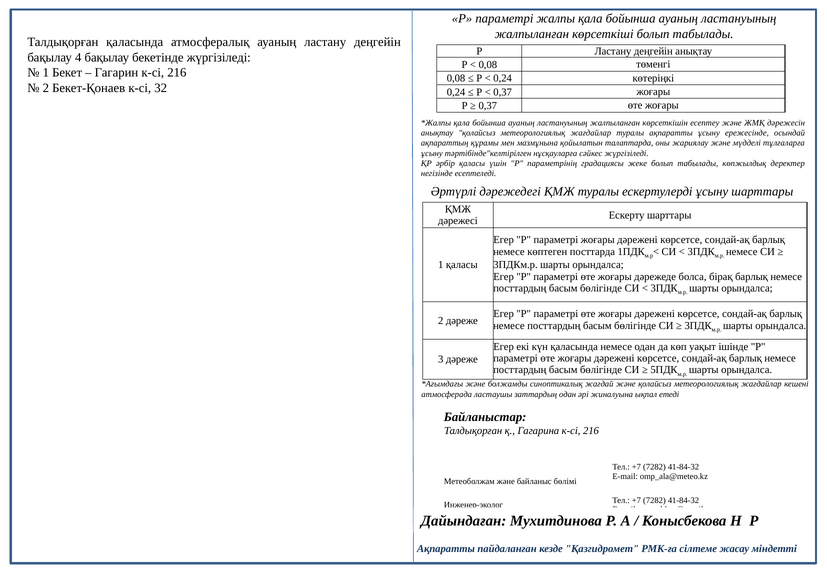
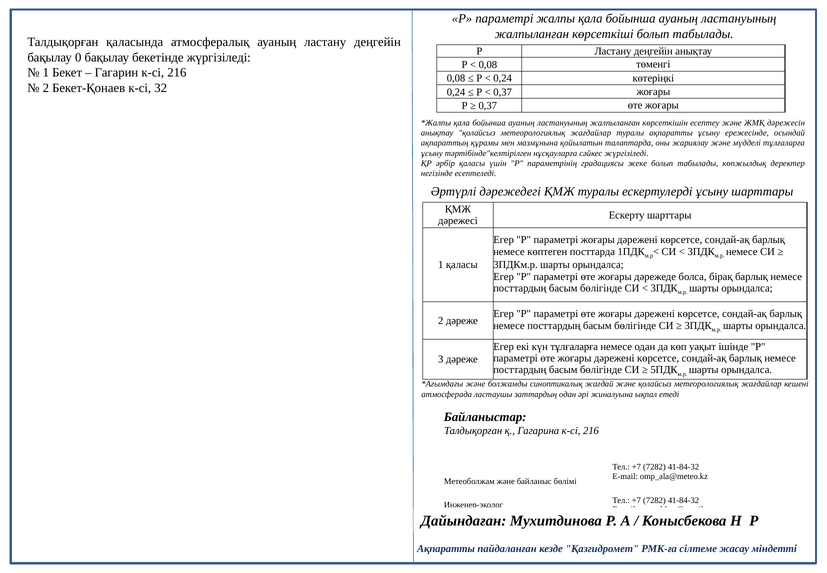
4: 4 -> 0
күн қаласында: қаласында -> тұлғаларға
